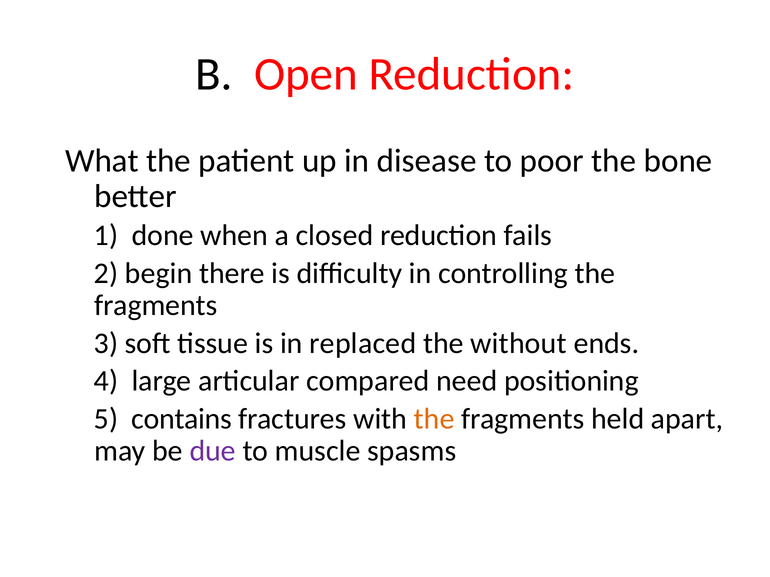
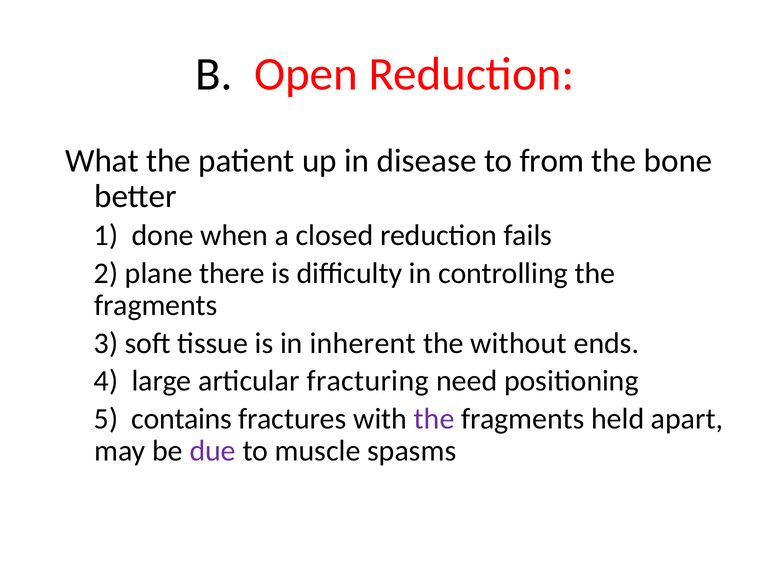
poor: poor -> from
begin: begin -> plane
replaced: replaced -> inherent
compared: compared -> fracturing
the at (434, 419) colour: orange -> purple
